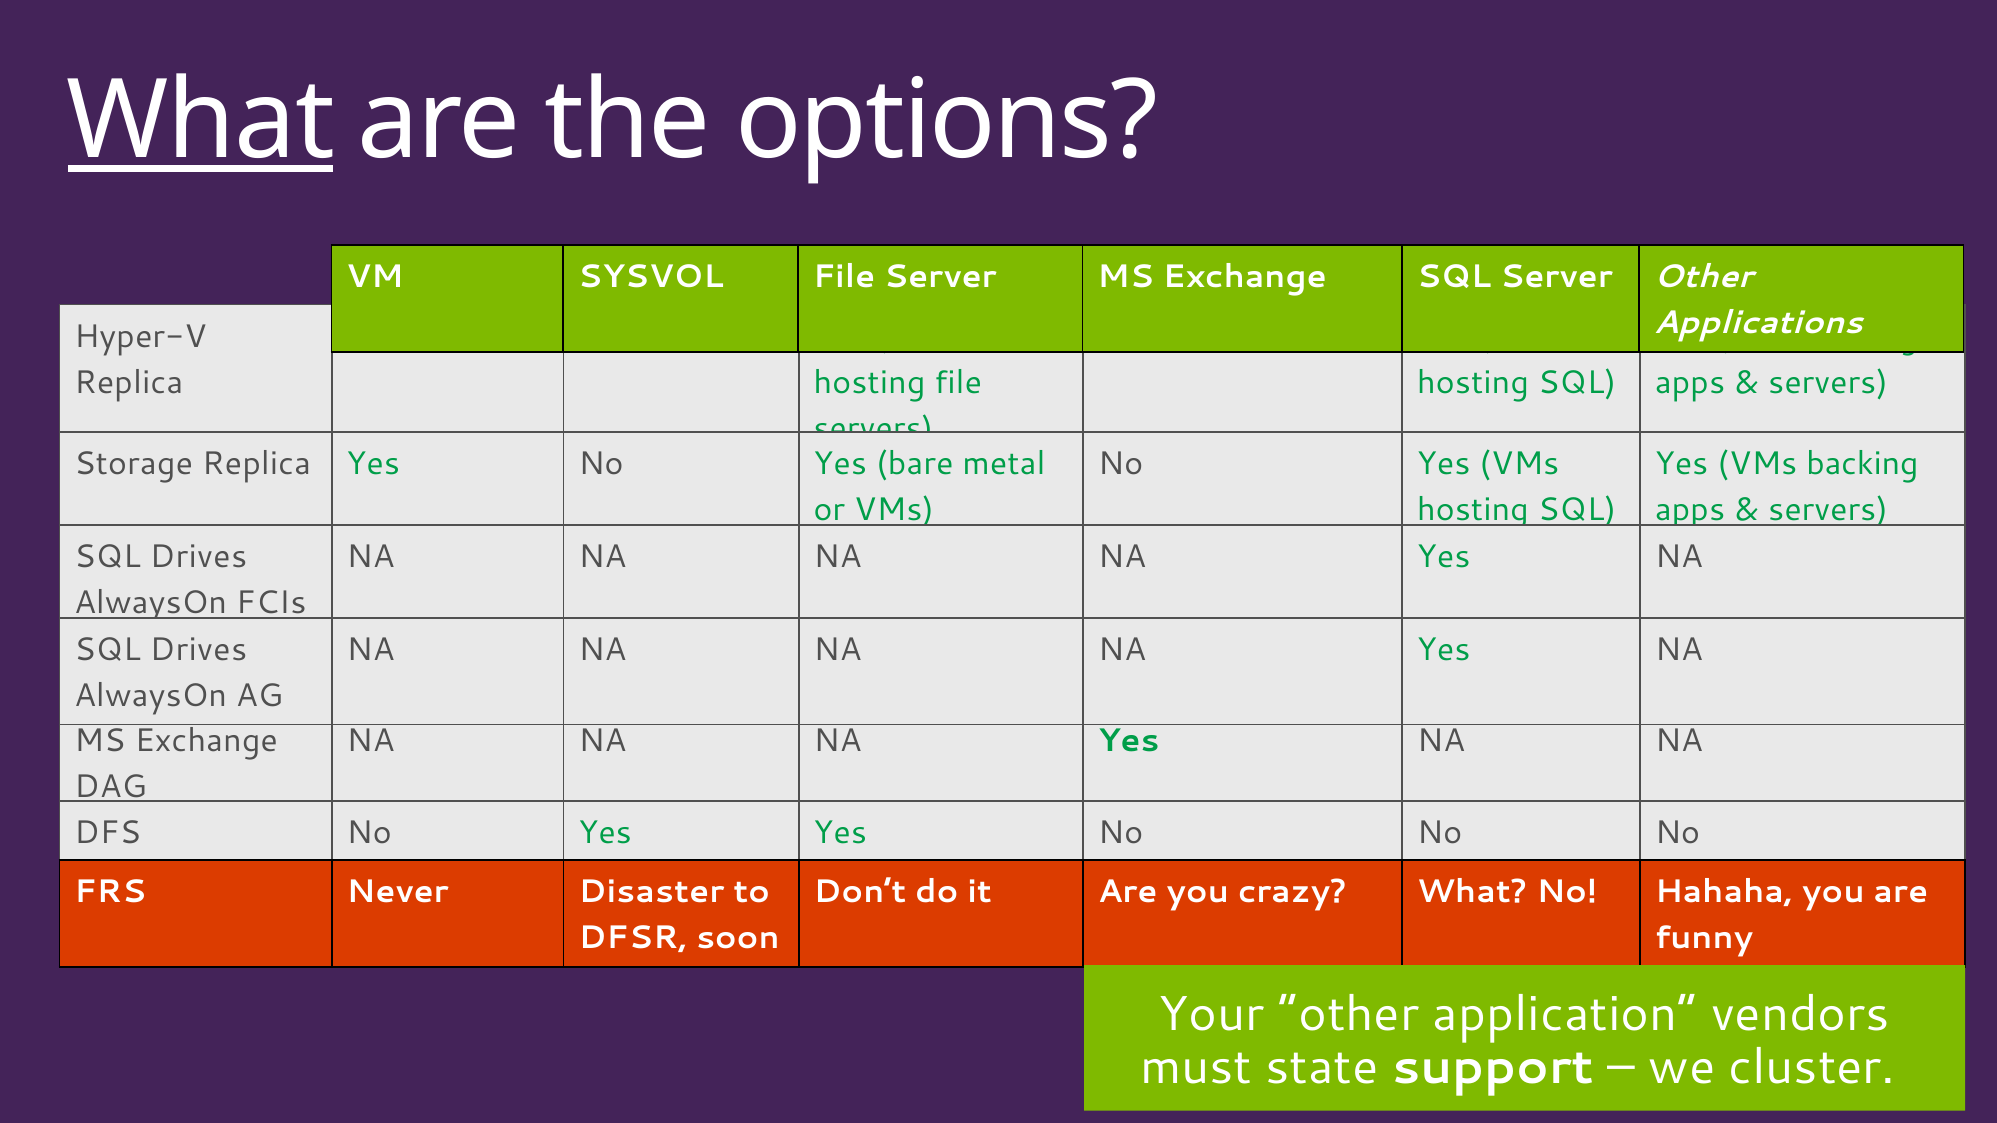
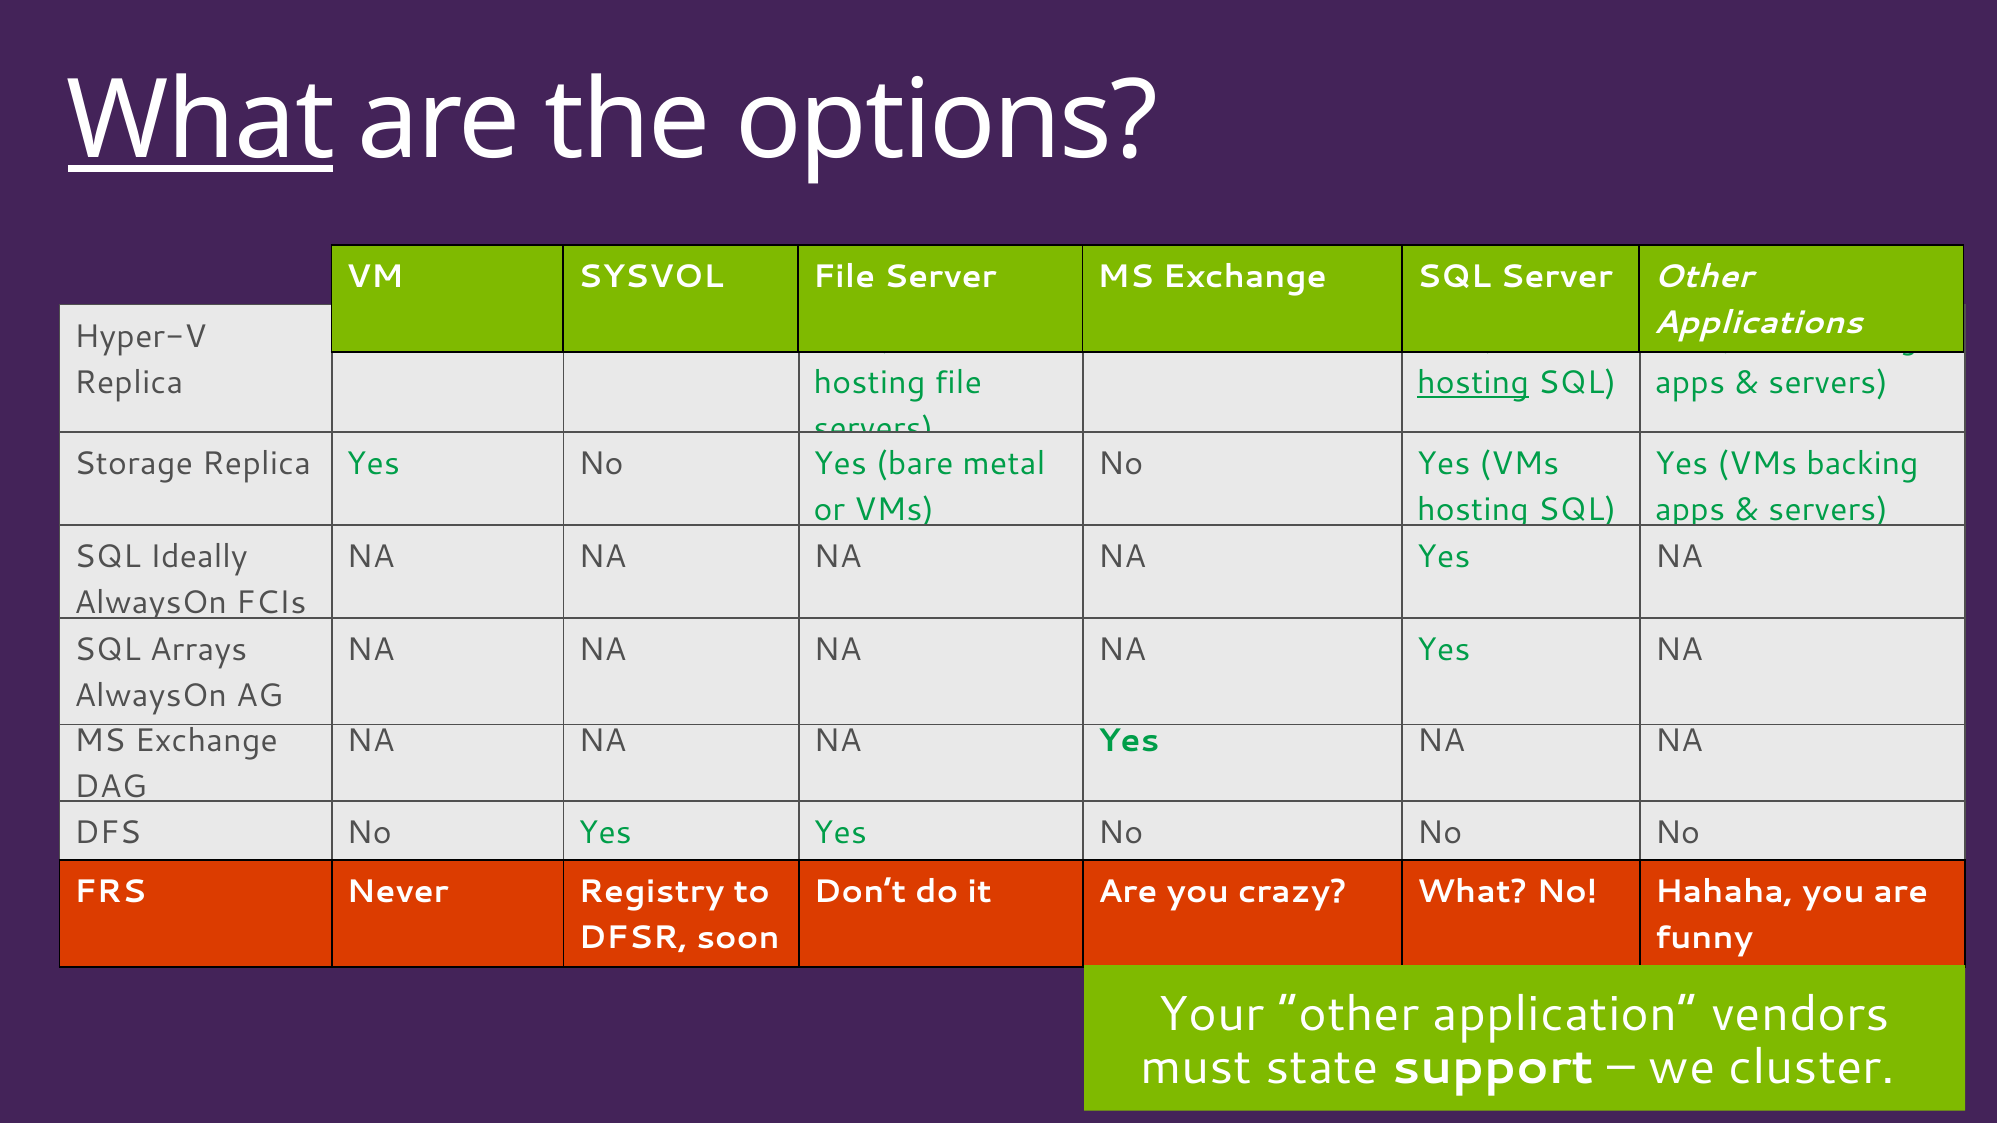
hosting at (1473, 383) underline: none -> present
Drives at (198, 557): Drives -> Ideally
Drives at (198, 650): Drives -> Arrays
Disaster: Disaster -> Registry
